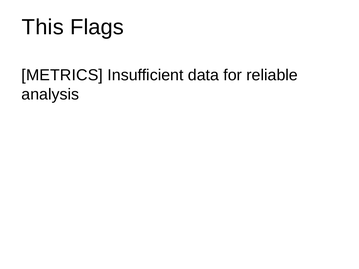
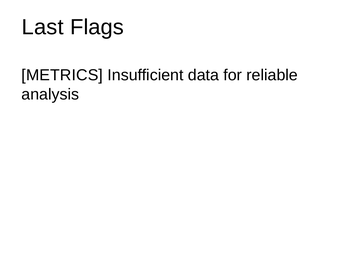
This: This -> Last
